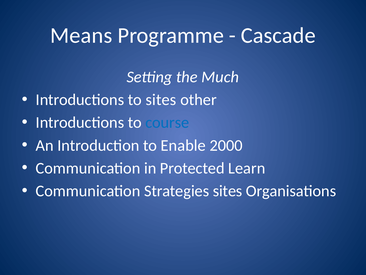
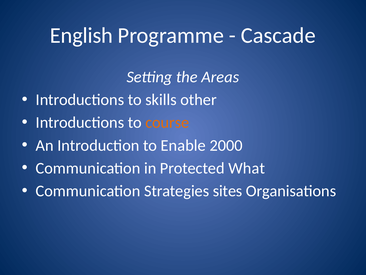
Means: Means -> English
Much: Much -> Areas
to sites: sites -> skills
course colour: blue -> orange
Learn: Learn -> What
